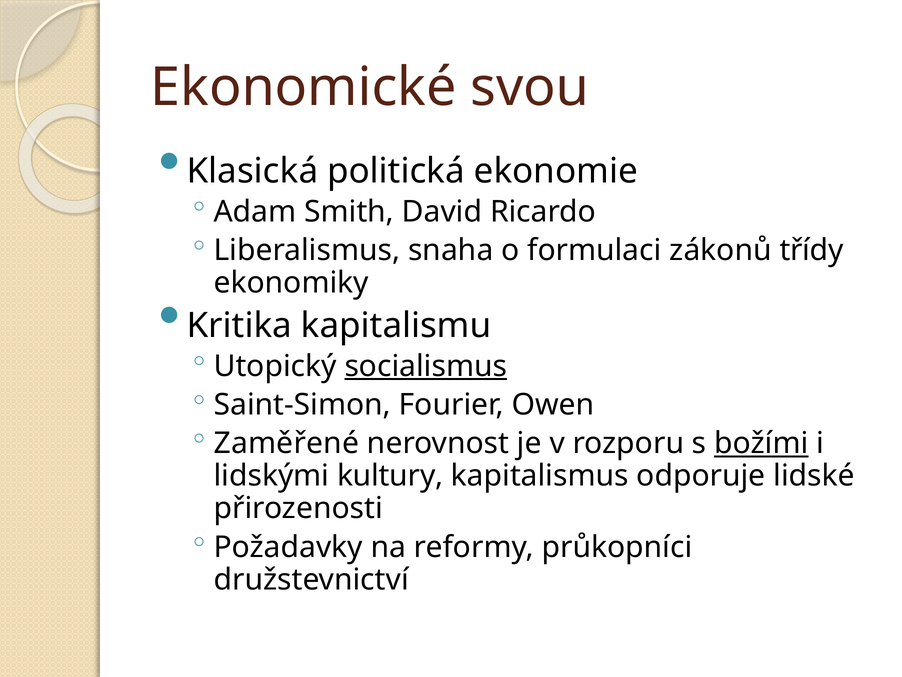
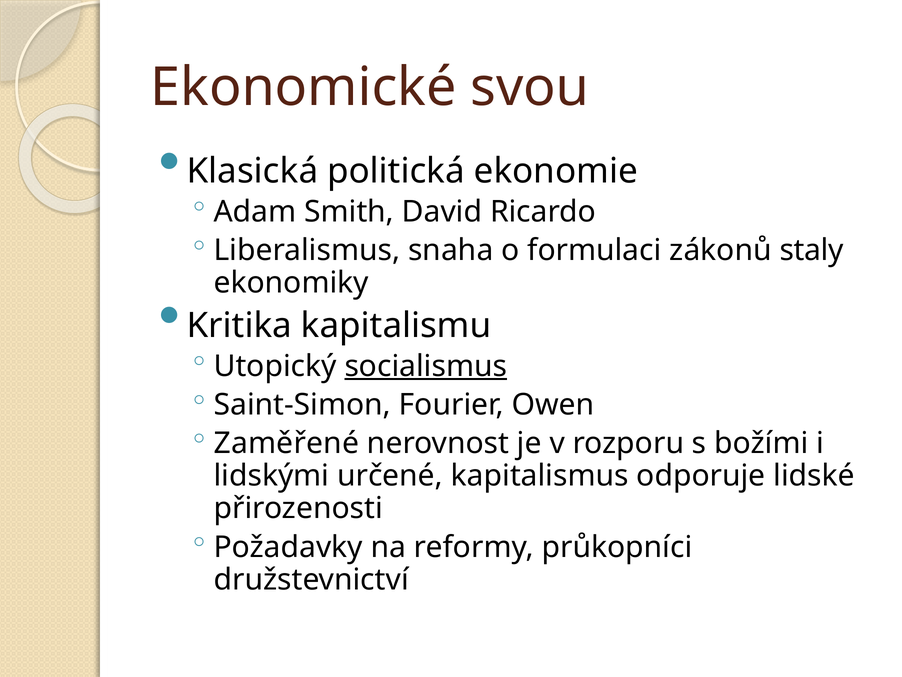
třídy: třídy -> staly
božími underline: present -> none
kultury: kultury -> určené
